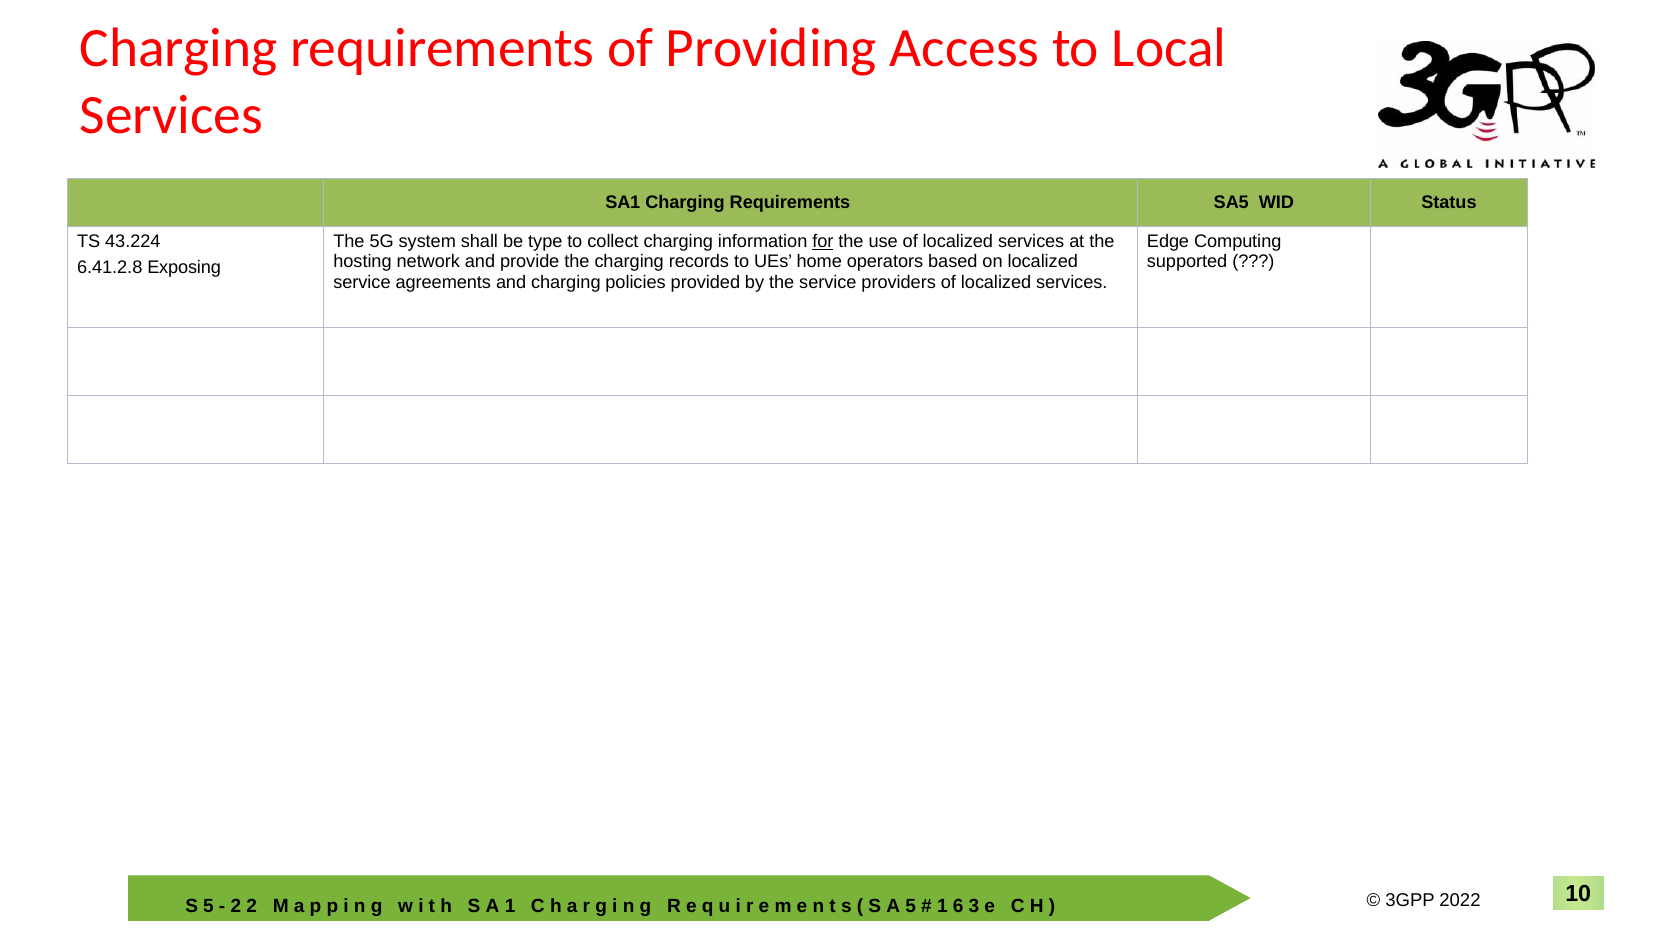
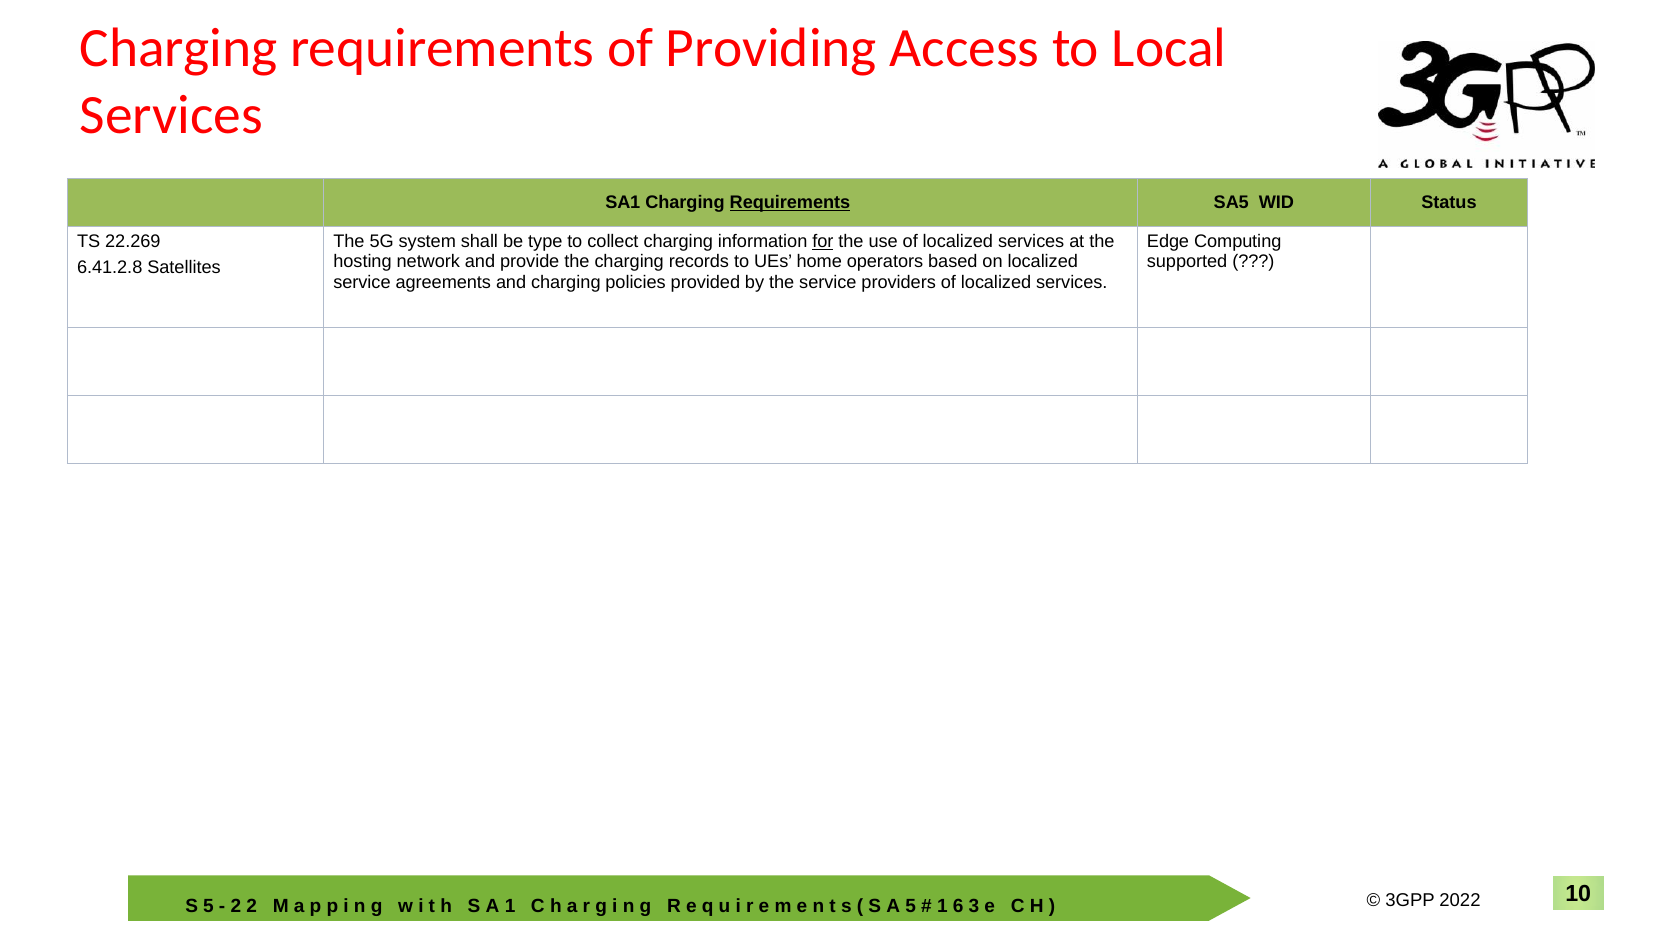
Requirements at (790, 203) underline: none -> present
43.224: 43.224 -> 22.269
Exposing: Exposing -> Satellites
